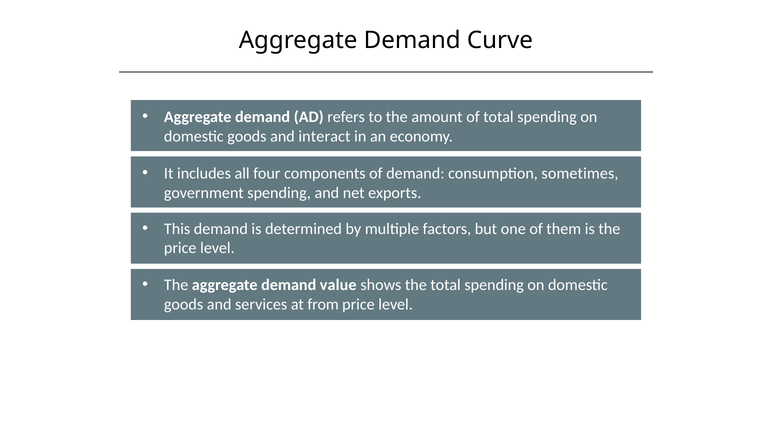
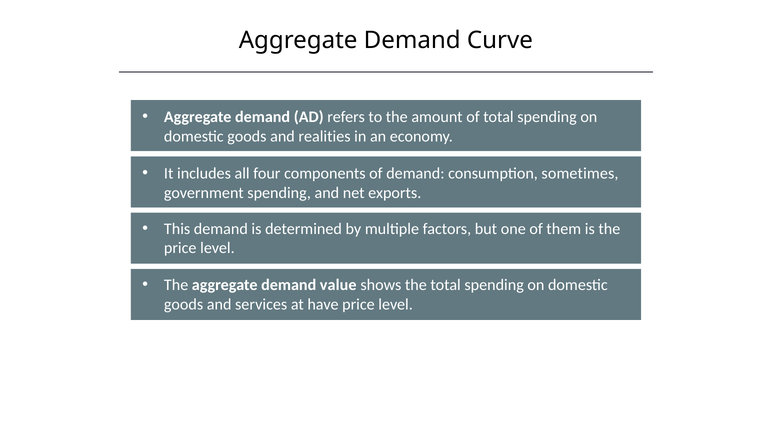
interact: interact -> realities
from: from -> have
